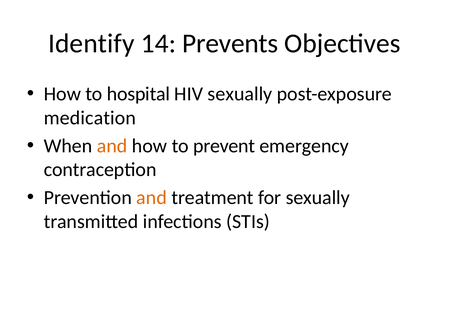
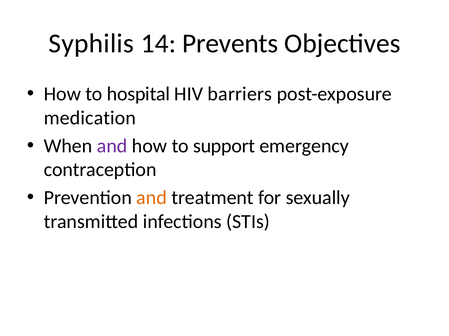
Identify: Identify -> Syphilis
HIV sexually: sexually -> barriers
and at (112, 146) colour: orange -> purple
prevent: prevent -> support
